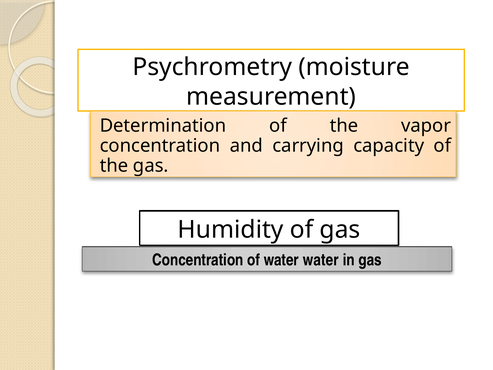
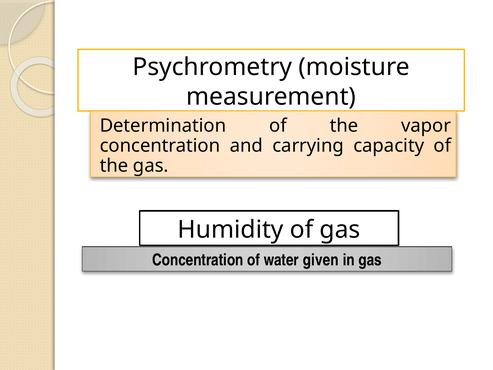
water water: water -> given
